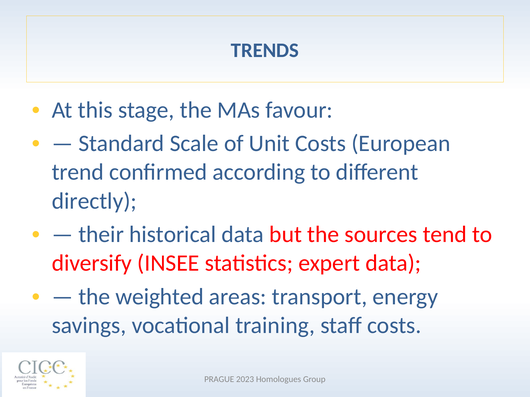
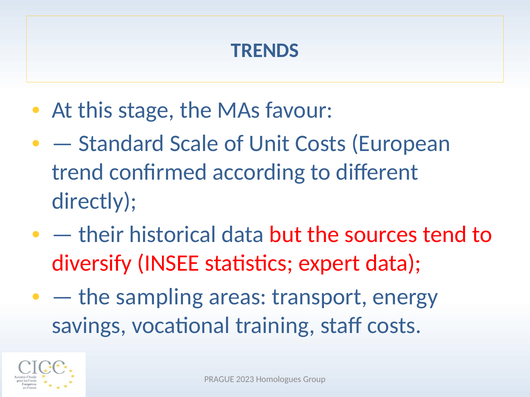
weighted: weighted -> sampling
